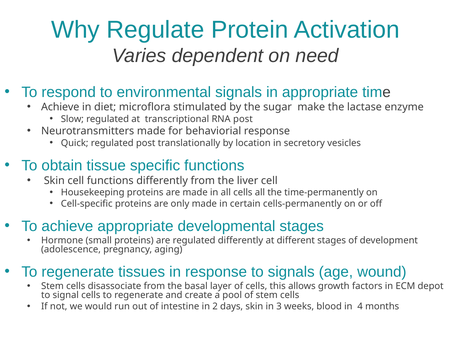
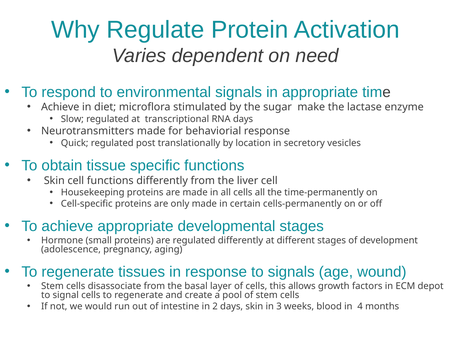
RNA post: post -> days
